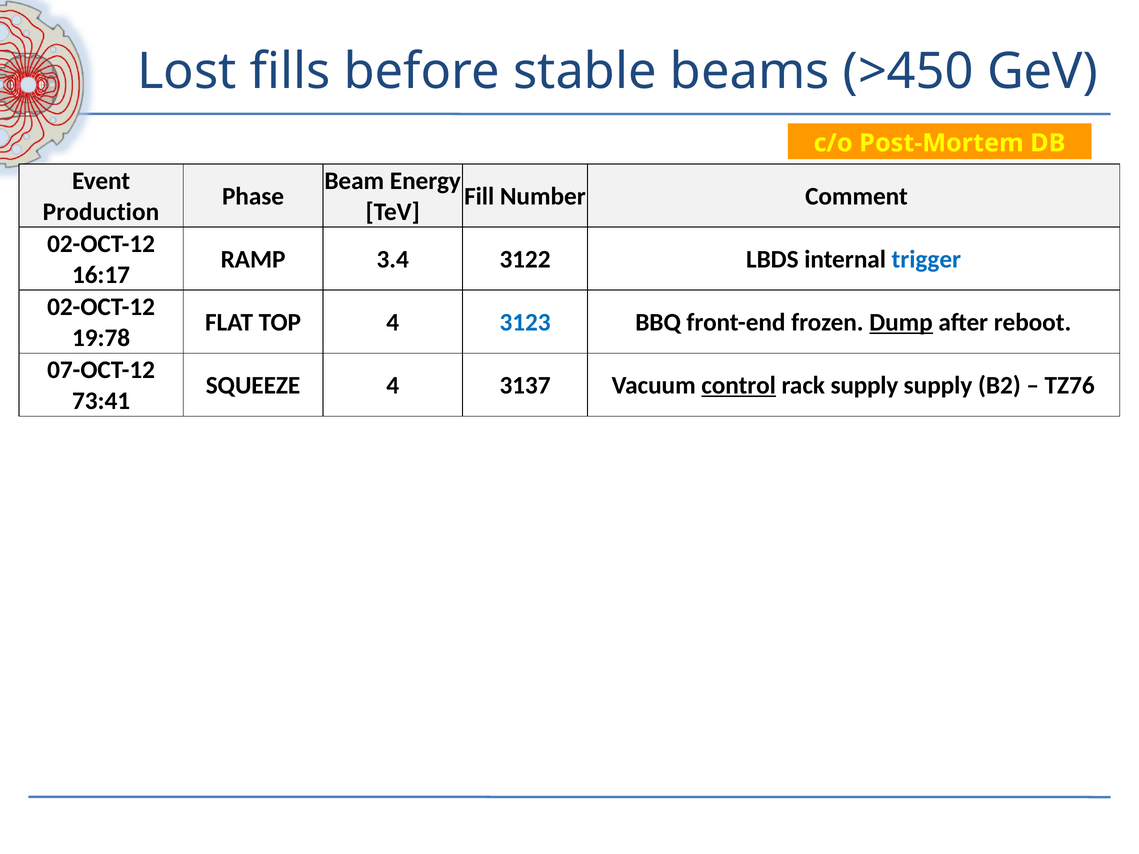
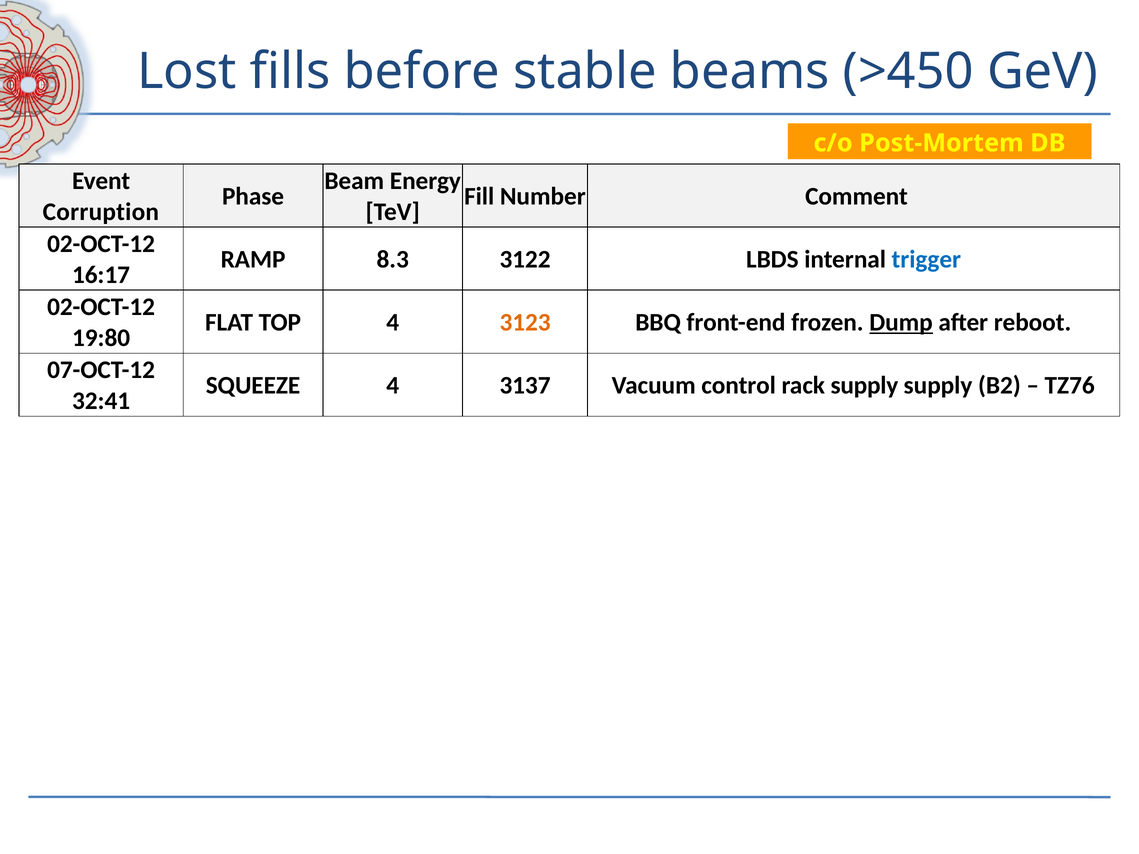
Production: Production -> Corruption
3.4: 3.4 -> 8.3
3123 colour: blue -> orange
19:78: 19:78 -> 19:80
control underline: present -> none
73:41: 73:41 -> 32:41
